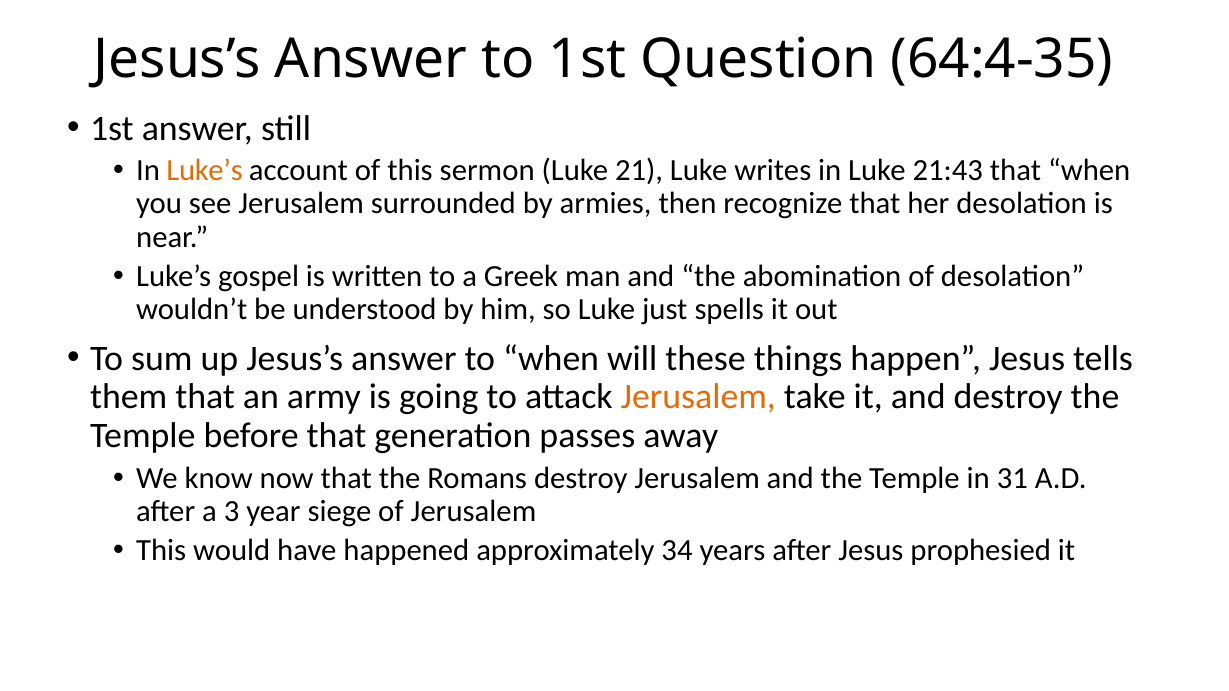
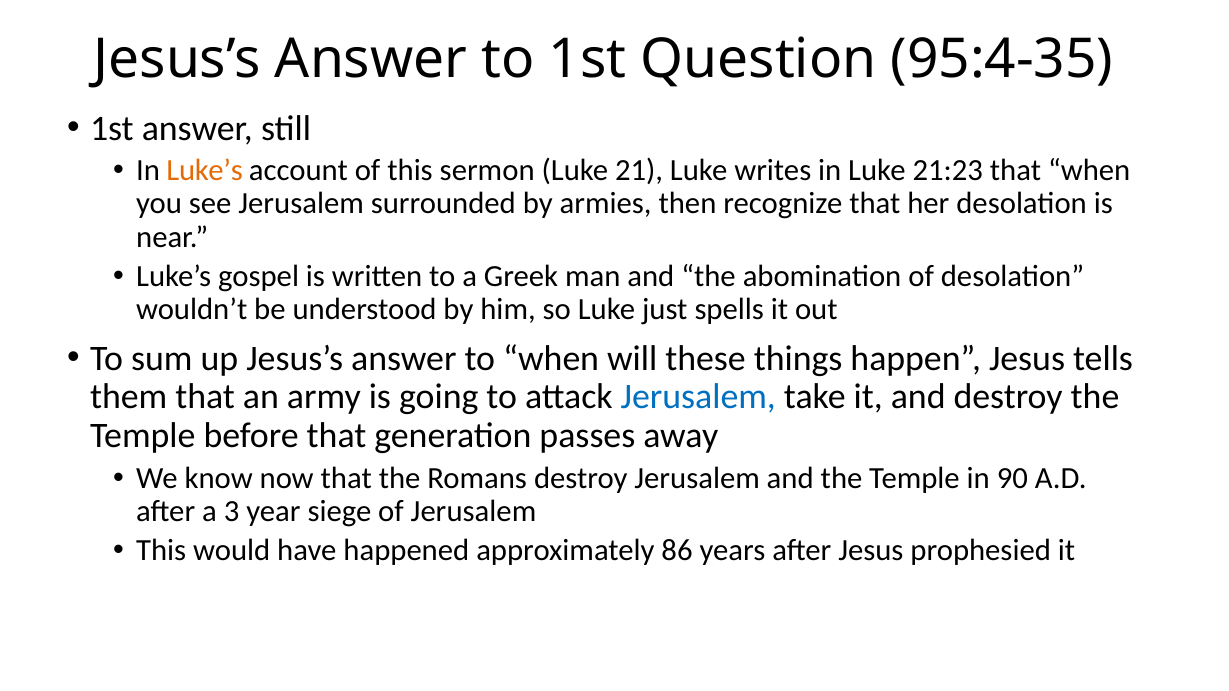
64:4-35: 64:4-35 -> 95:4-35
21:43: 21:43 -> 21:23
Jerusalem at (698, 397) colour: orange -> blue
31: 31 -> 90
34: 34 -> 86
